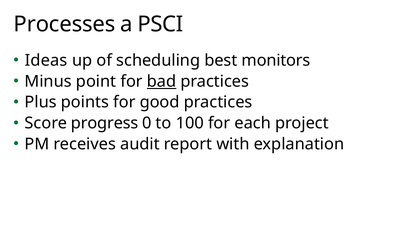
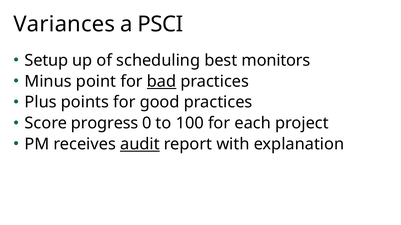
Processes: Processes -> Variances
Ideas: Ideas -> Setup
audit underline: none -> present
